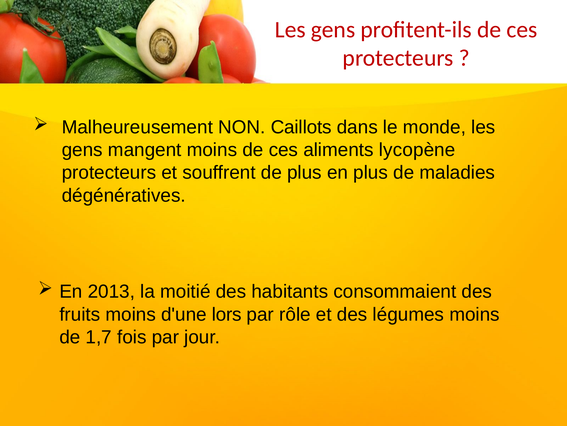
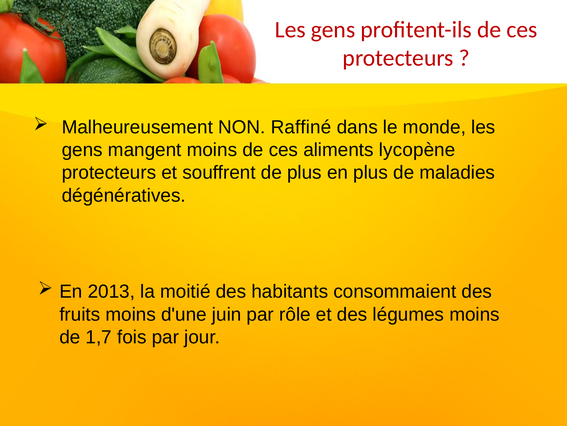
Caillots: Caillots -> Raffiné
lors: lors -> juin
